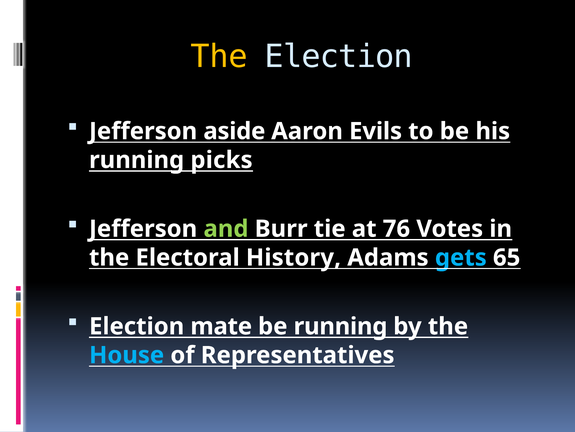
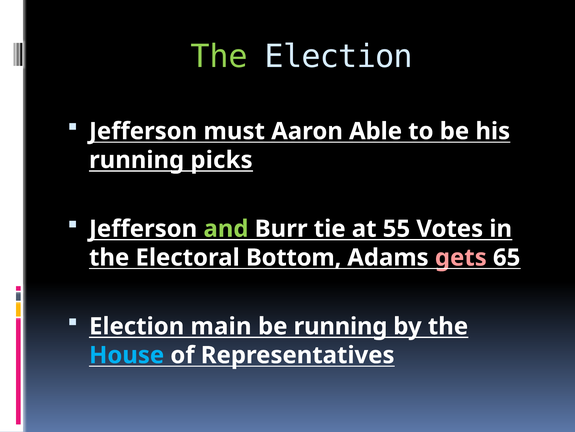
The at (219, 56) colour: yellow -> light green
aside: aside -> must
Evils: Evils -> Able
76: 76 -> 55
History: History -> Bottom
gets colour: light blue -> pink
mate: mate -> main
